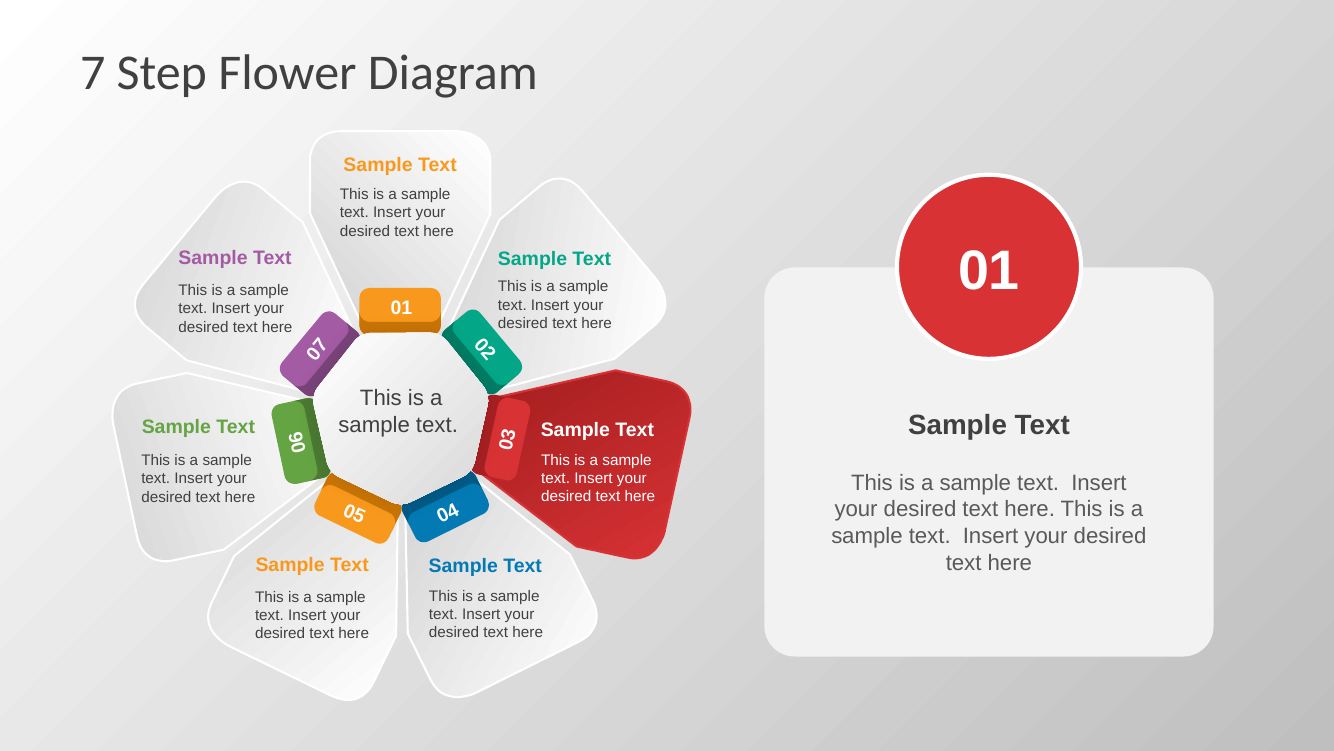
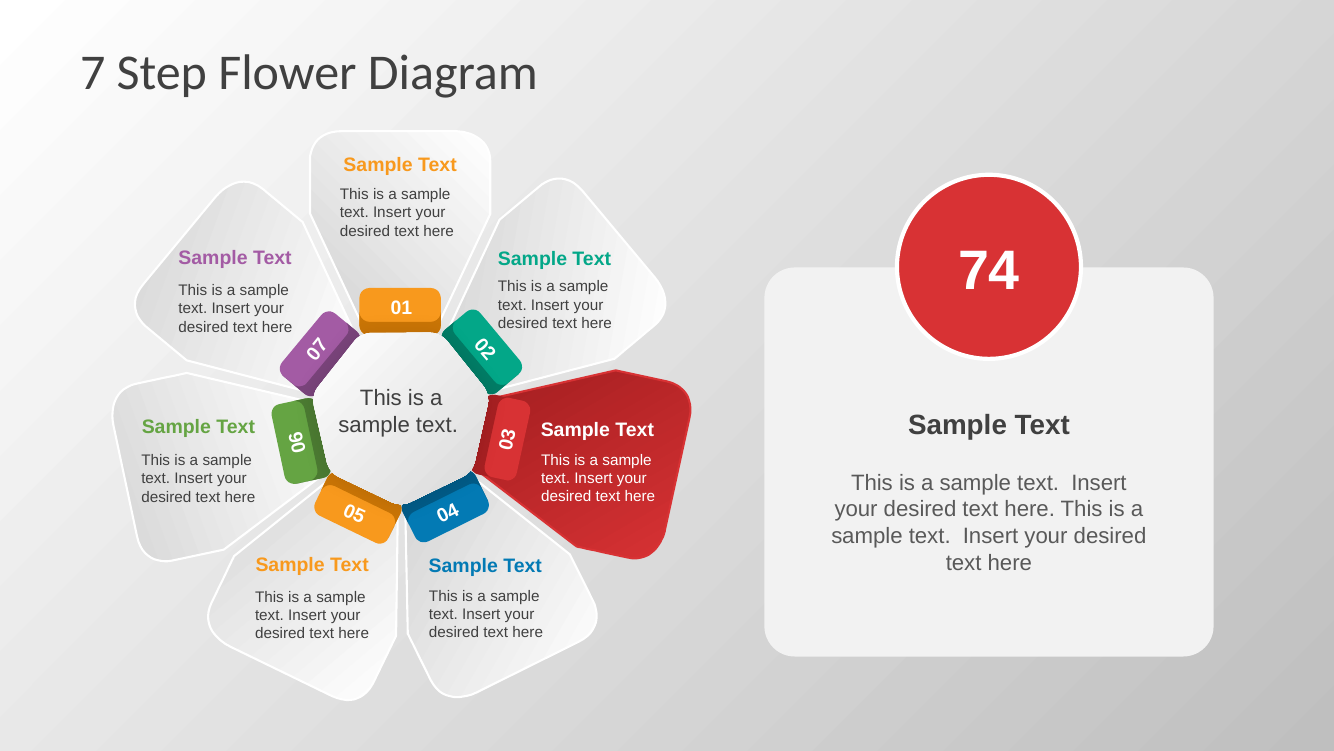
Text 01: 01 -> 74
